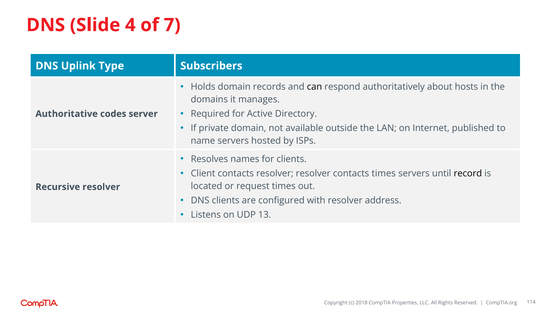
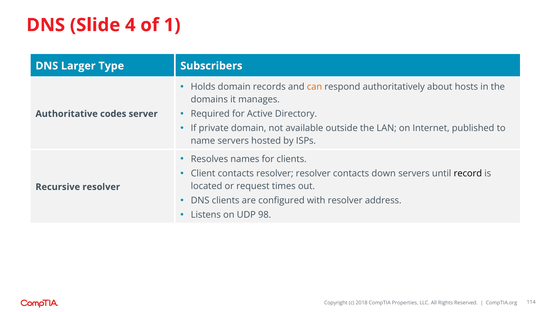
7: 7 -> 1
Uplink: Uplink -> Larger
can colour: black -> orange
contacts times: times -> down
13: 13 -> 98
